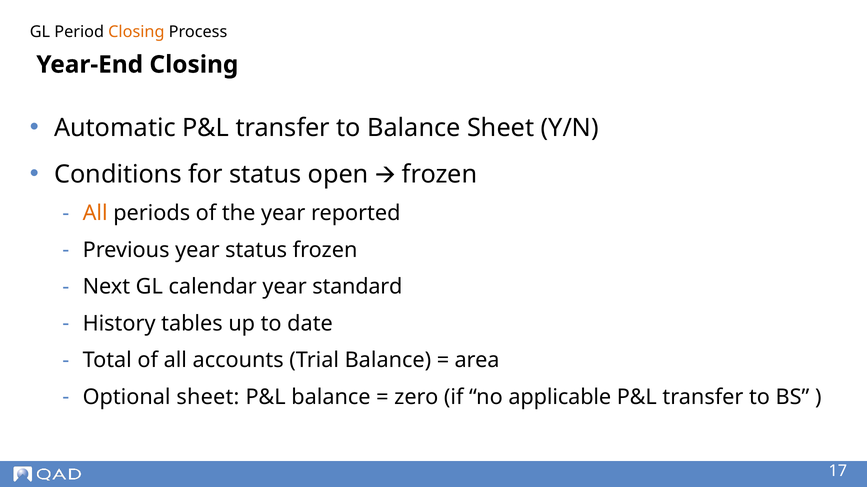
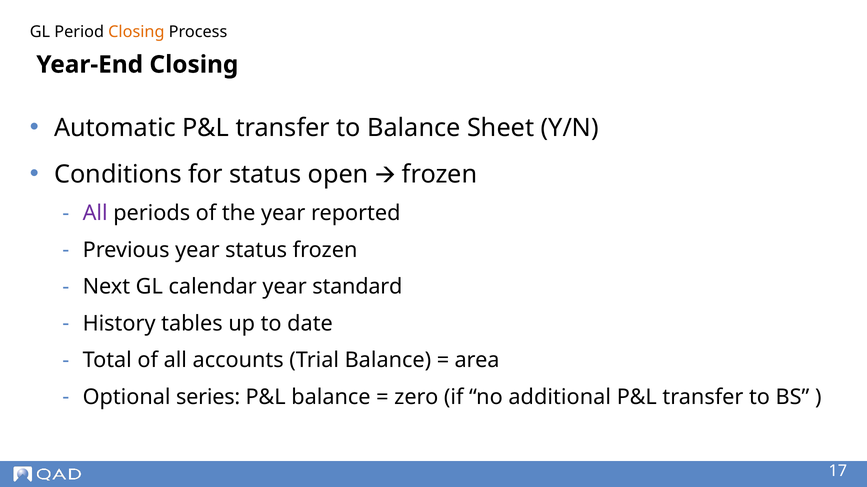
All at (95, 213) colour: orange -> purple
Optional sheet: sheet -> series
applicable: applicable -> additional
